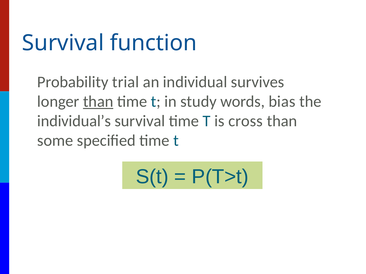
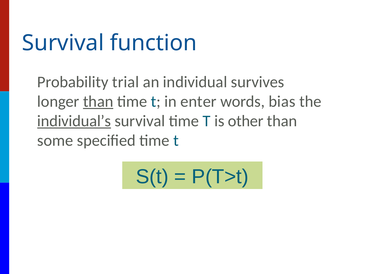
study: study -> enter
individual’s underline: none -> present
cross: cross -> other
